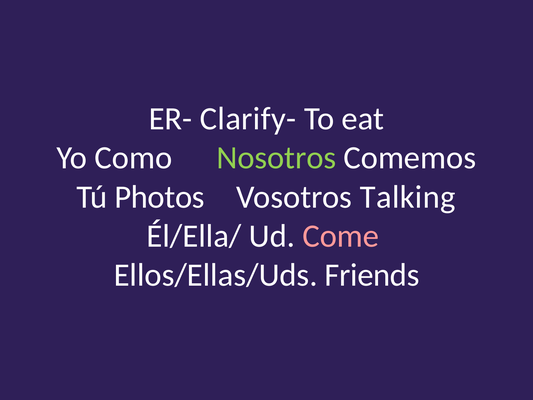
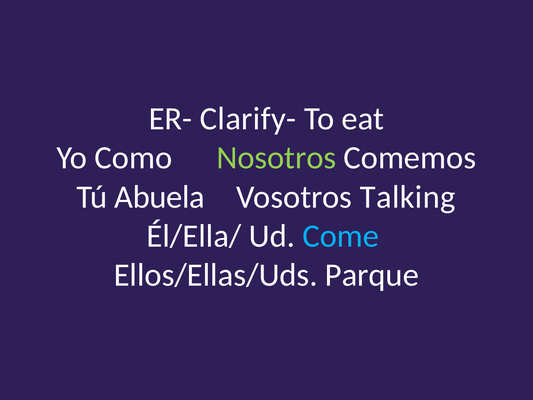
Photos: Photos -> Abuela
Come colour: pink -> light blue
Friends: Friends -> Parque
